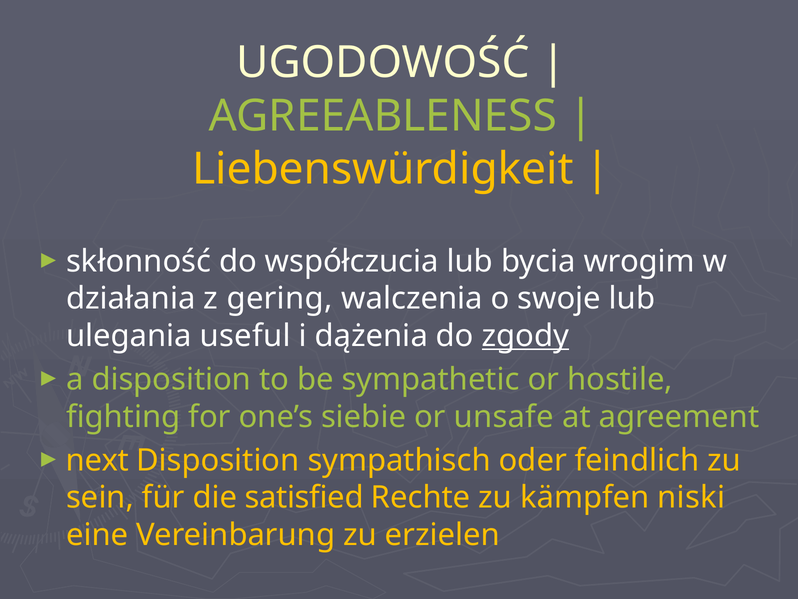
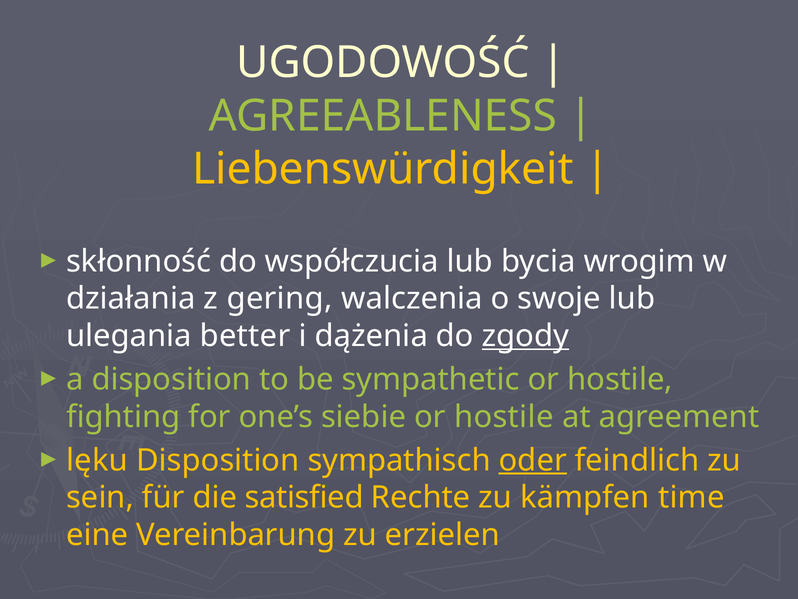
useful: useful -> better
unsafe at (504, 416): unsafe -> hostile
next: next -> lęku
oder underline: none -> present
niski: niski -> time
